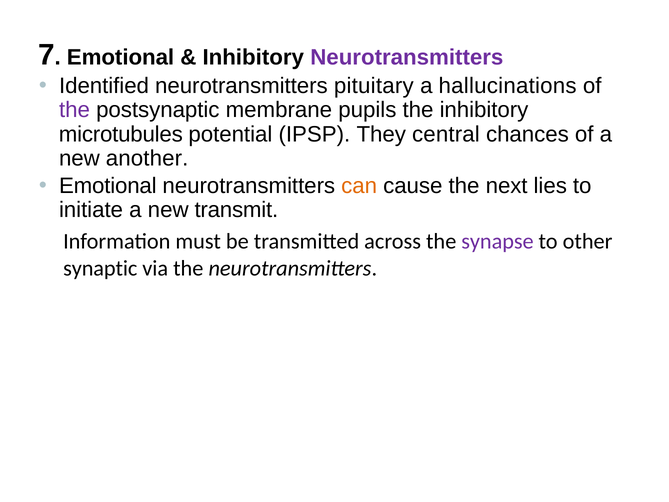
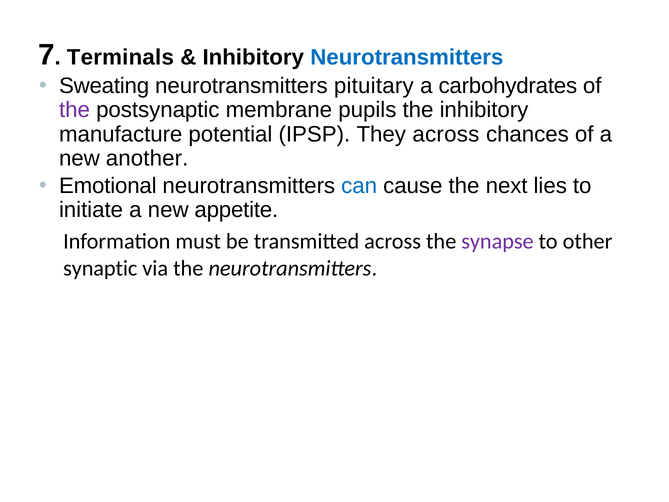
Emotional at (121, 57): Emotional -> Terminals
Neurotransmitters at (407, 57) colour: purple -> blue
Identified: Identified -> Sweating
hallucinations: hallucinations -> carbohydrates
microtubules: microtubules -> manufacture
They central: central -> across
can colour: orange -> blue
transmit: transmit -> appetite
